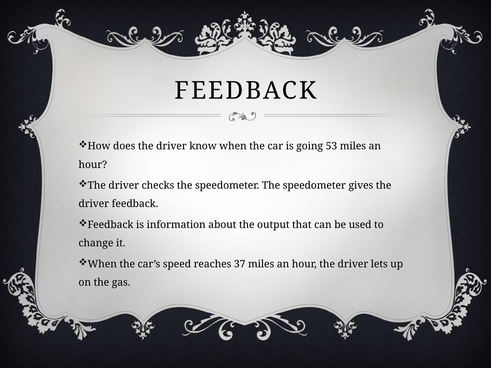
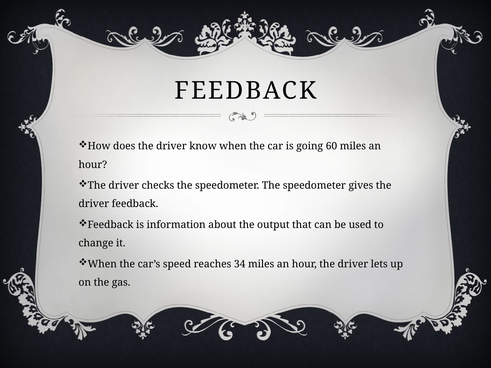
53: 53 -> 60
37: 37 -> 34
